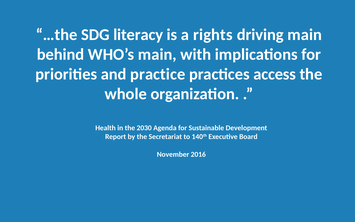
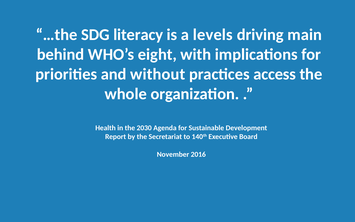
rights: rights -> levels
WHO’s main: main -> eight
practice: practice -> without
